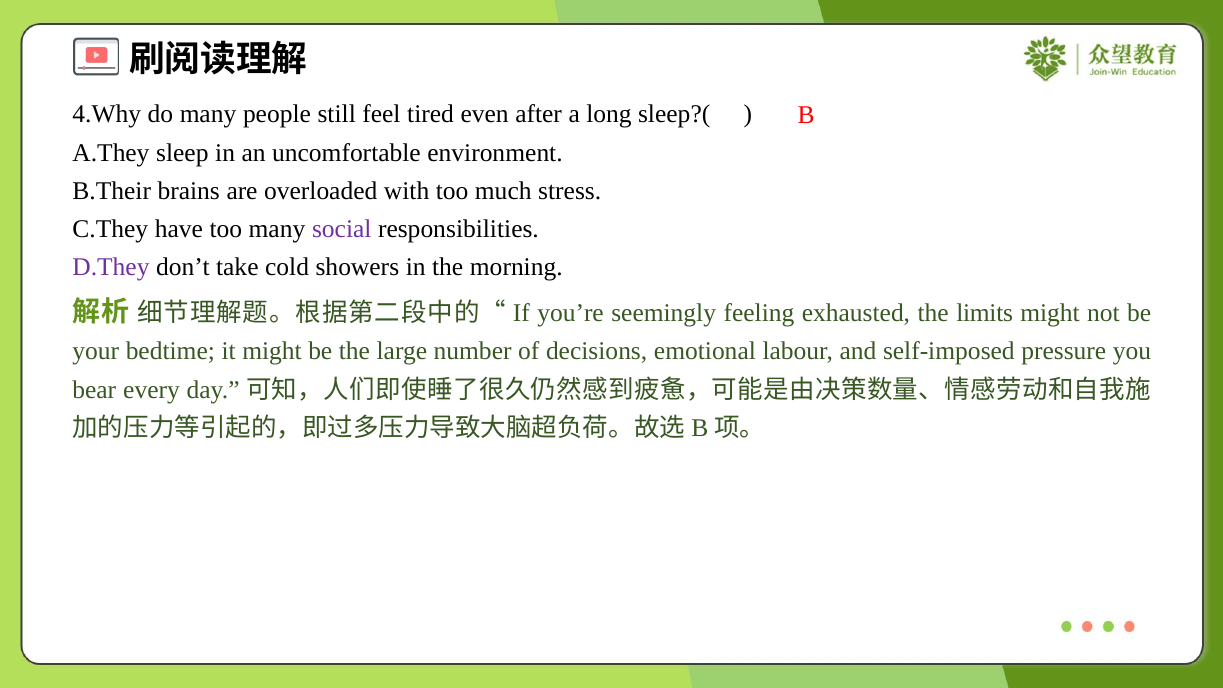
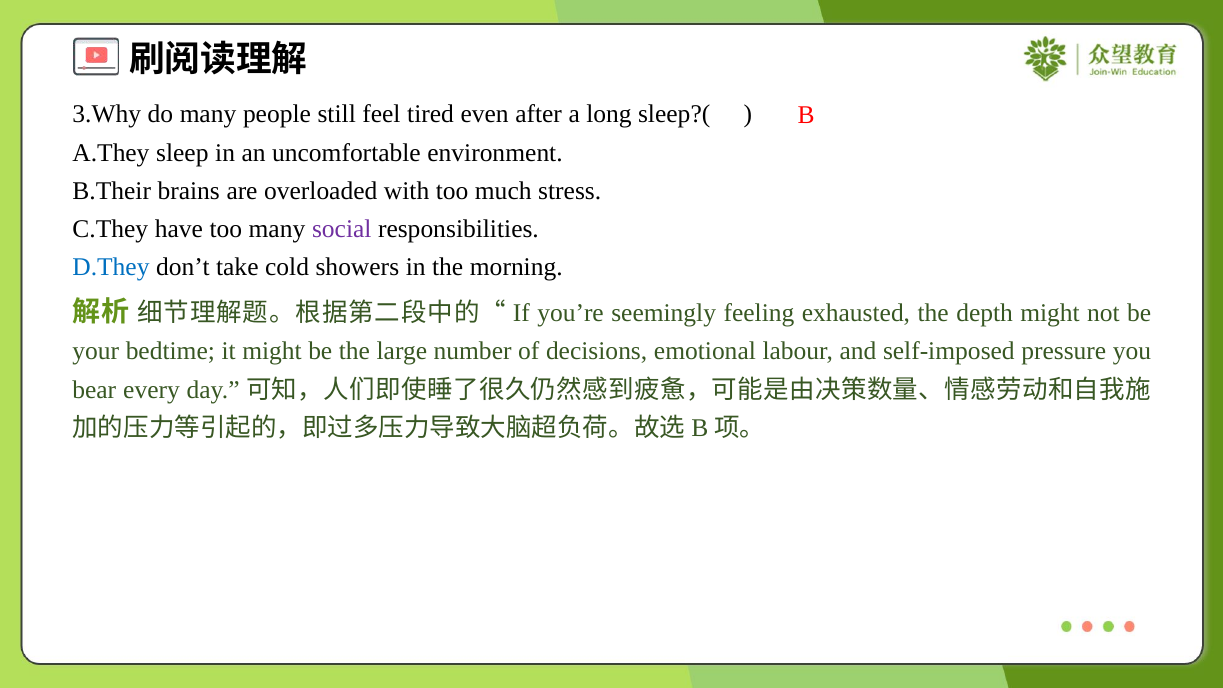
4.Why: 4.Why -> 3.Why
D.They colour: purple -> blue
limits: limits -> depth
